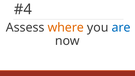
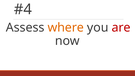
are colour: blue -> red
